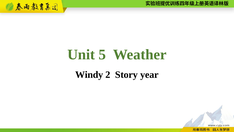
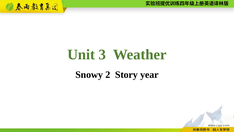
5: 5 -> 3
Windy: Windy -> Snowy
